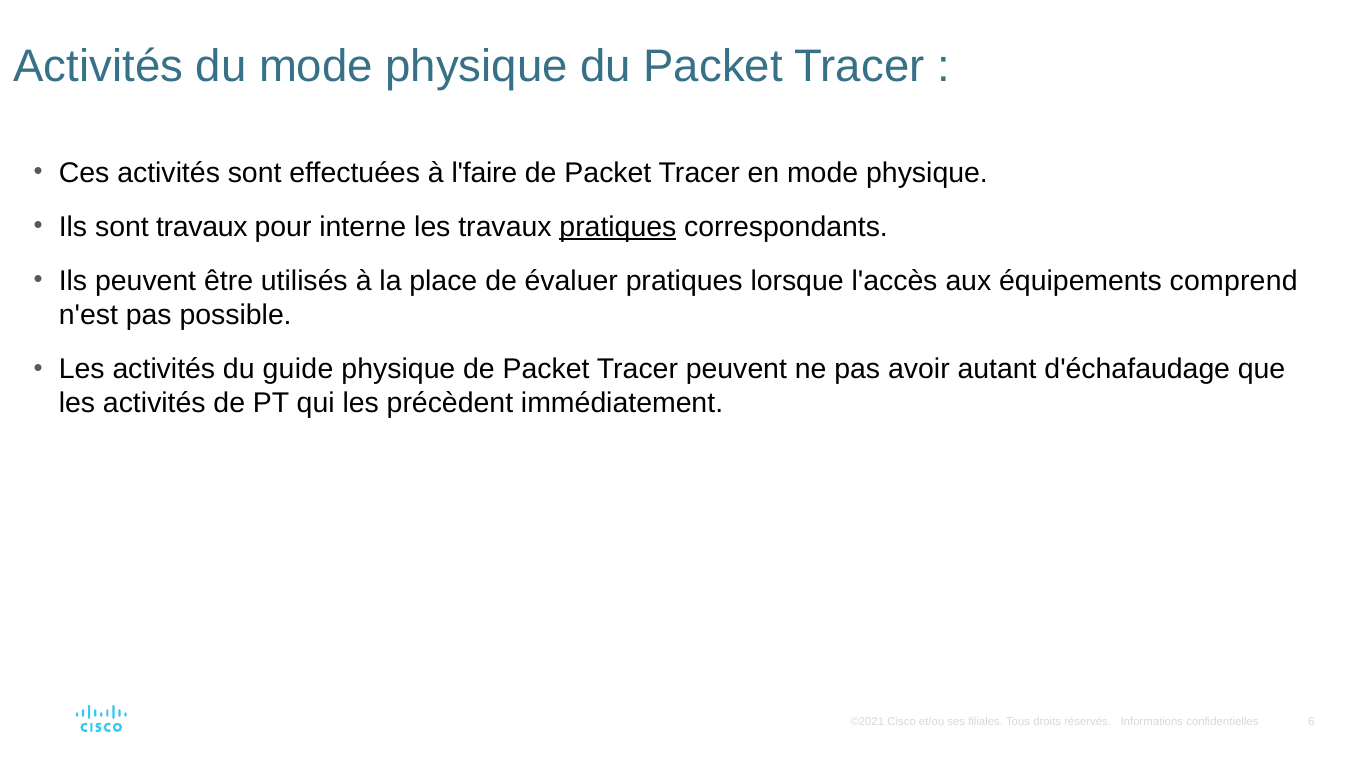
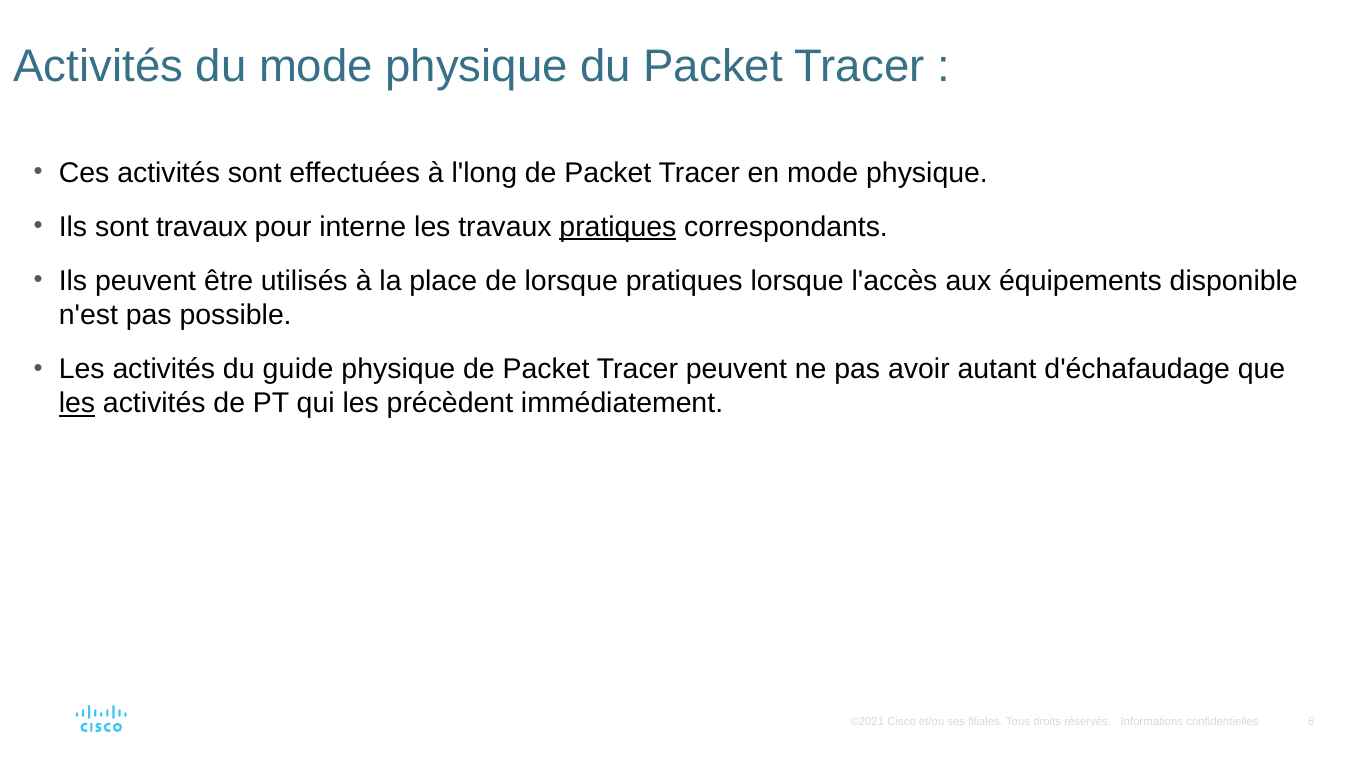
l'faire: l'faire -> l'long
de évaluer: évaluer -> lorsque
comprend: comprend -> disponible
les at (77, 403) underline: none -> present
